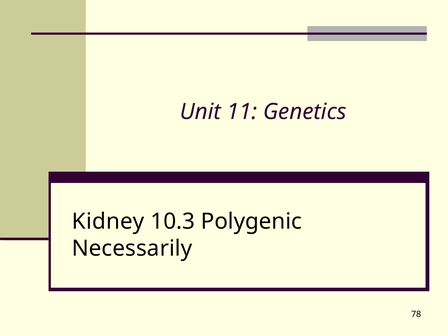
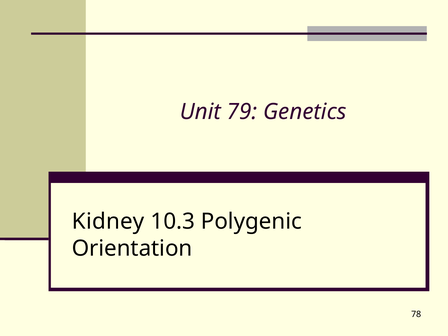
11: 11 -> 79
Necessarily: Necessarily -> Orientation
